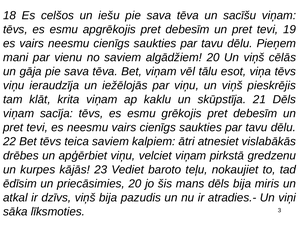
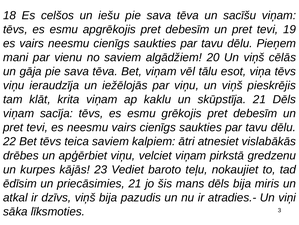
priecāsimies 20: 20 -> 21
